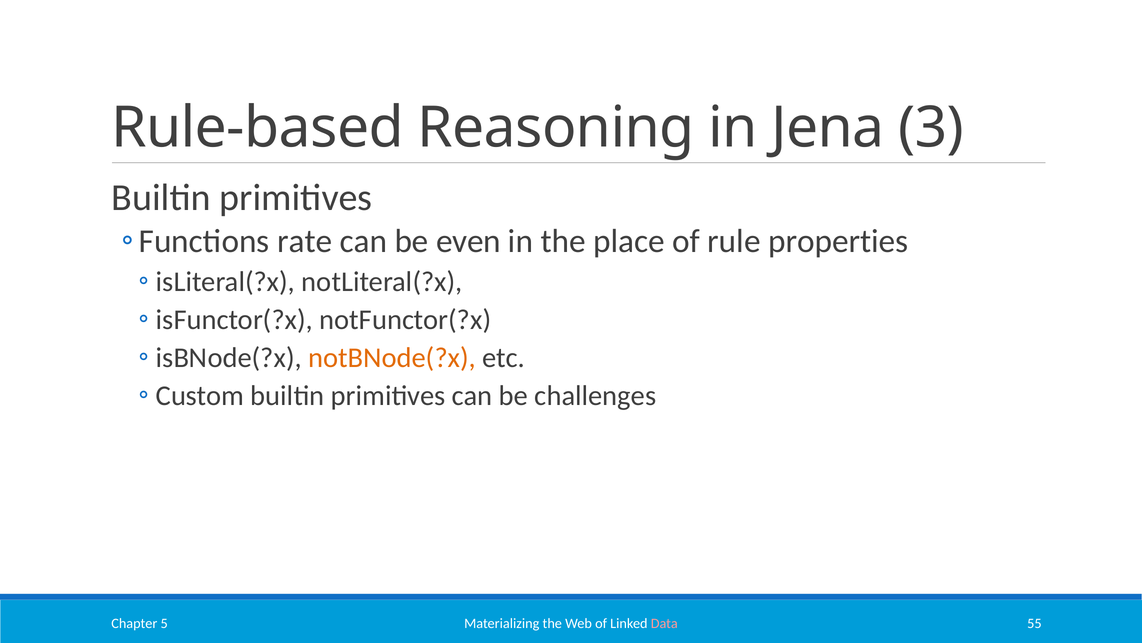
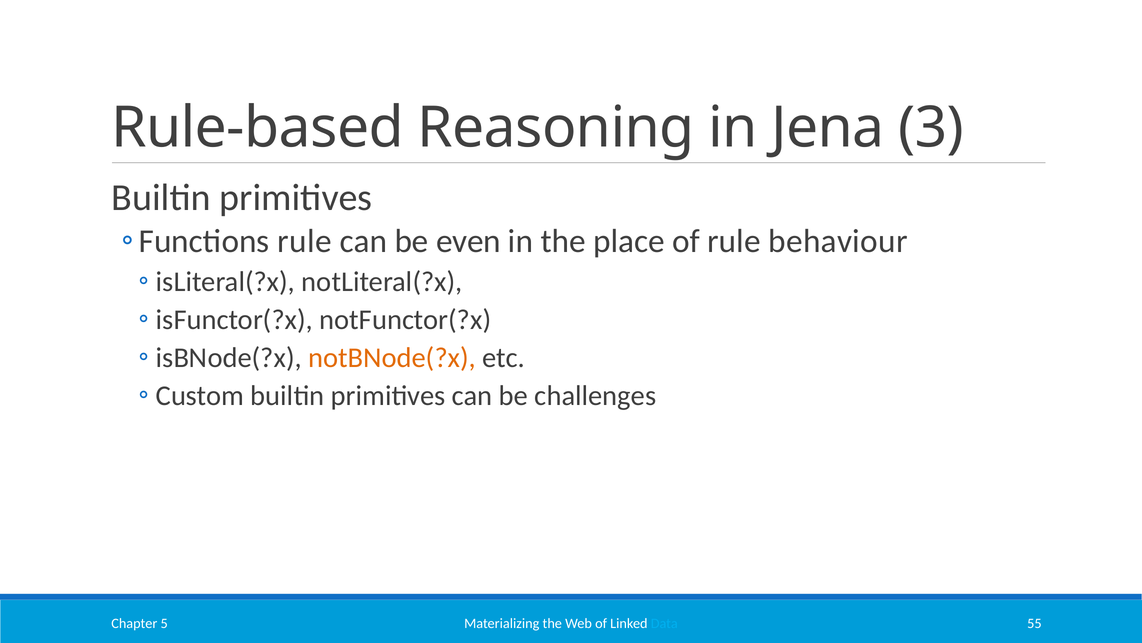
rate at (305, 241): rate -> rule
properties: properties -> behaviour
Data colour: pink -> light blue
